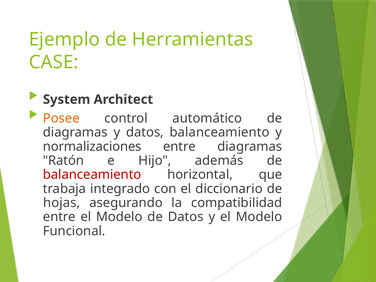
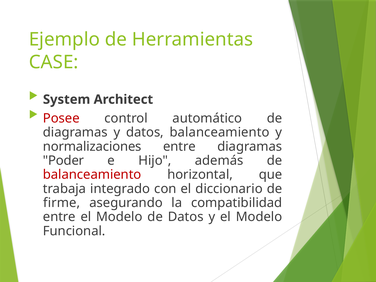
Posee colour: orange -> red
Ratón: Ratón -> Poder
hojas: hojas -> firme
